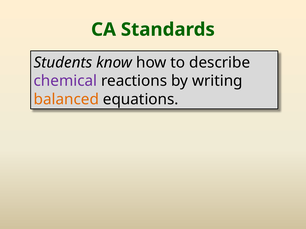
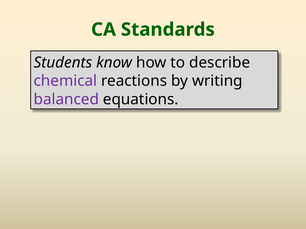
balanced colour: orange -> purple
